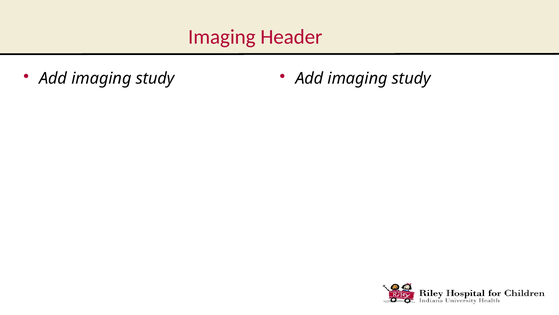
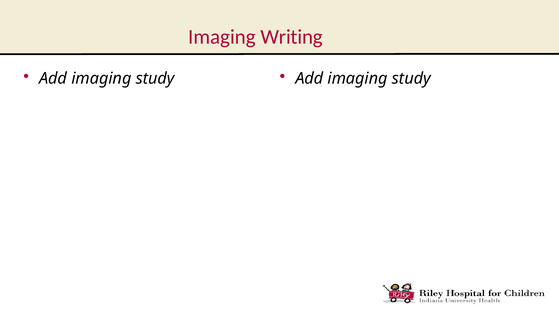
Header: Header -> Writing
